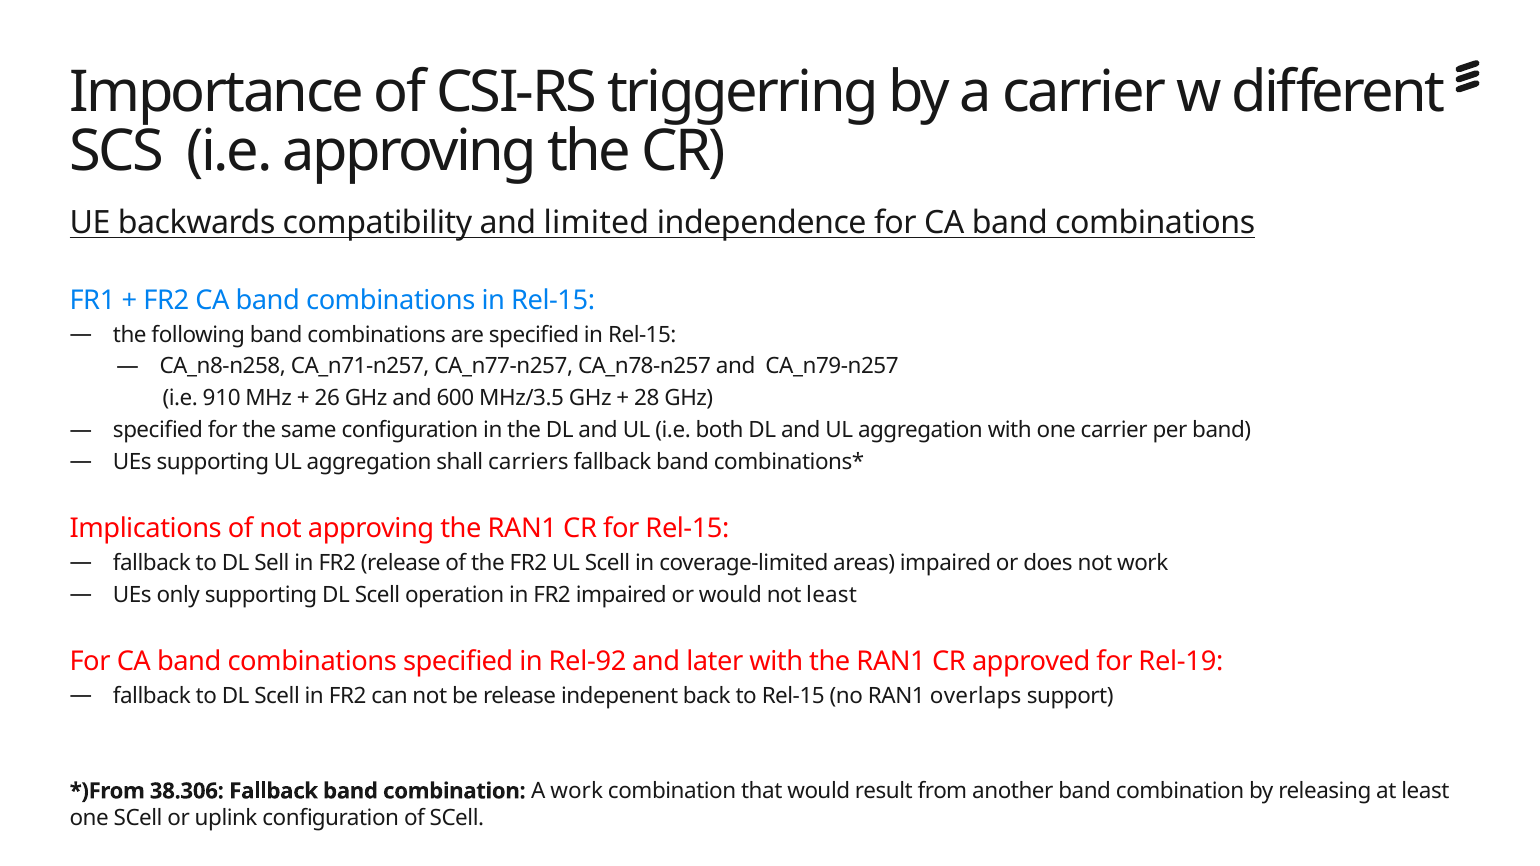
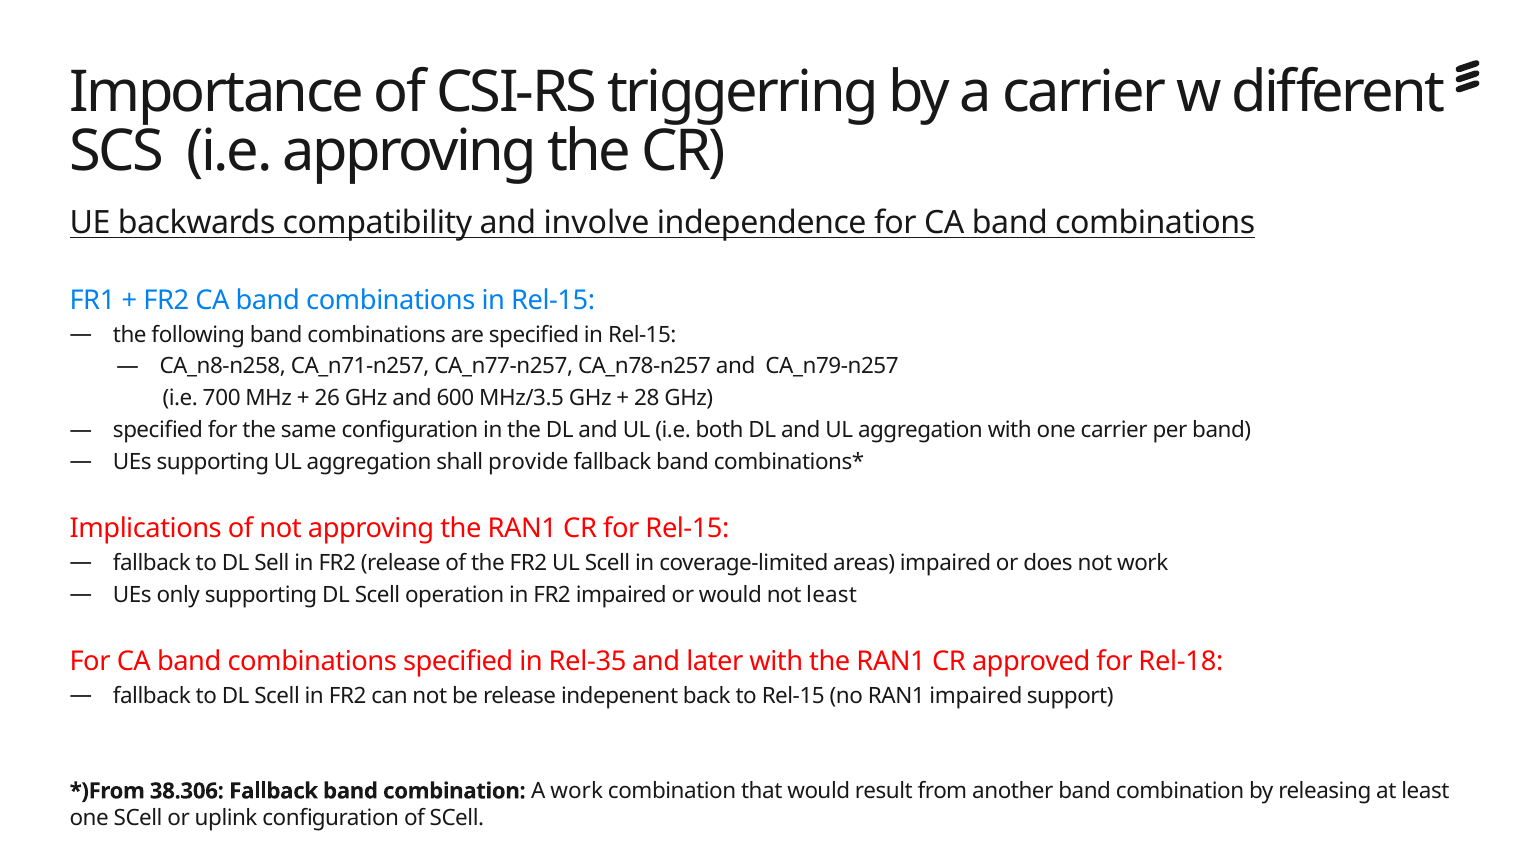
limited: limited -> involve
910: 910 -> 700
carriers: carriers -> provide
Rel-92: Rel-92 -> Rel-35
Rel-19: Rel-19 -> Rel-18
RAN1 overlaps: overlaps -> impaired
